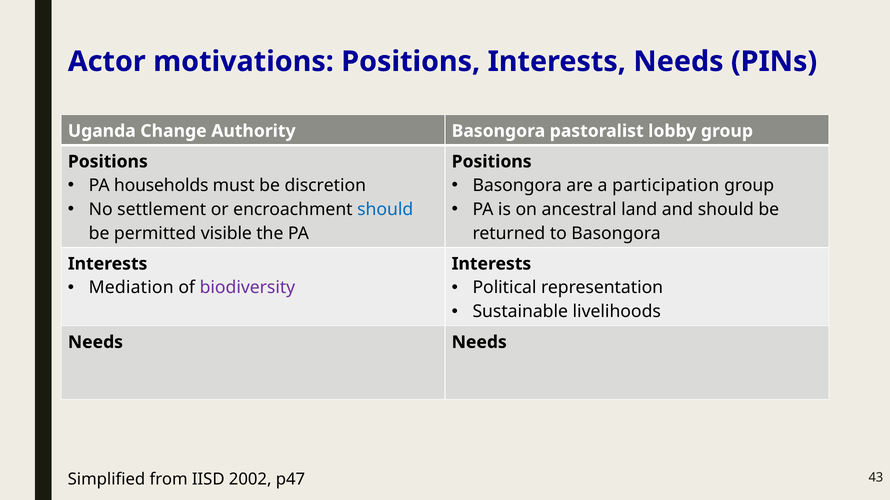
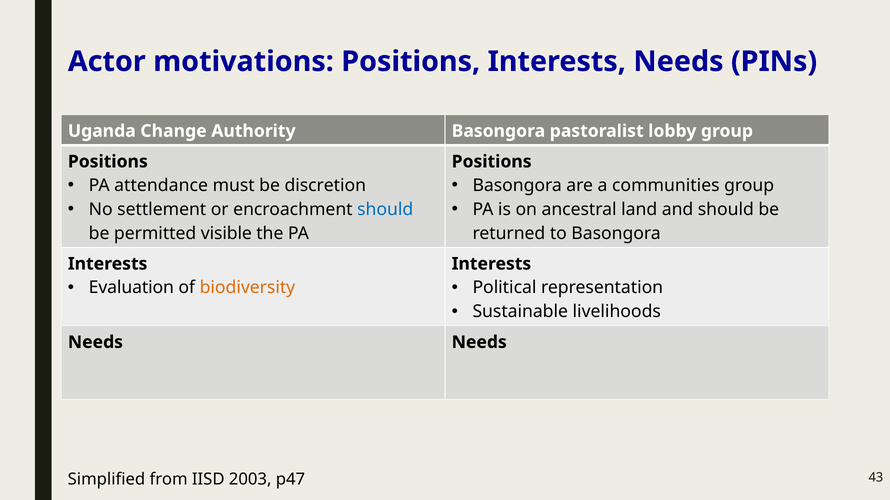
households: households -> attendance
participation: participation -> communities
Mediation: Mediation -> Evaluation
biodiversity colour: purple -> orange
2002: 2002 -> 2003
